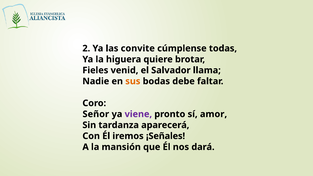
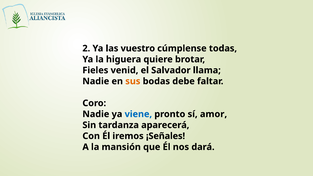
convite: convite -> vuestro
Señor at (96, 114): Señor -> Nadie
viene colour: purple -> blue
